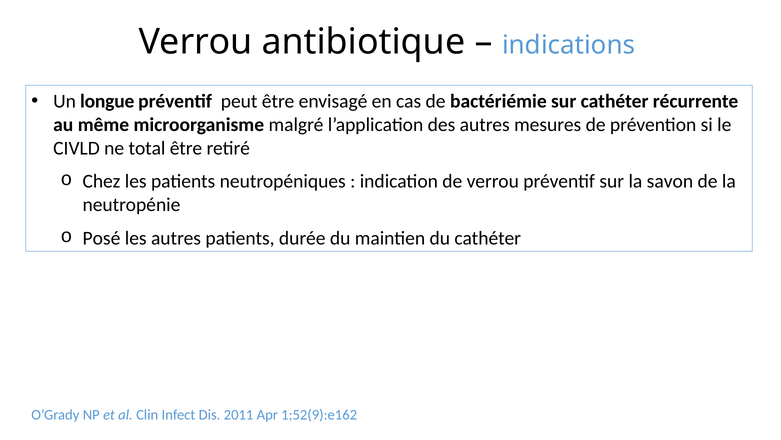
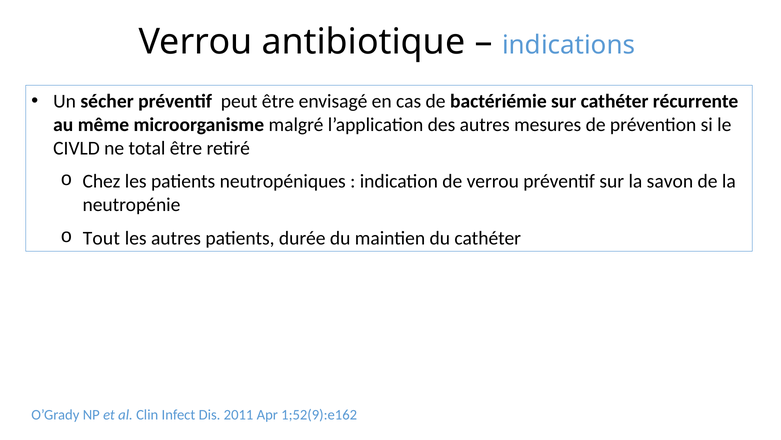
longue: longue -> sécher
Posé: Posé -> Tout
